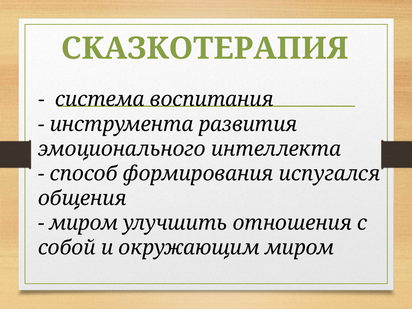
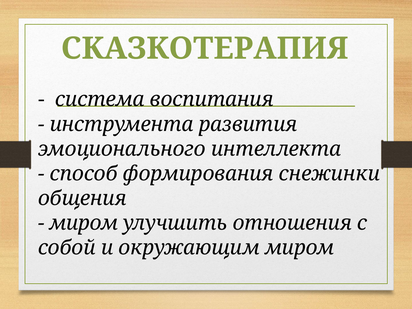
испугался: испугался -> снежинки
